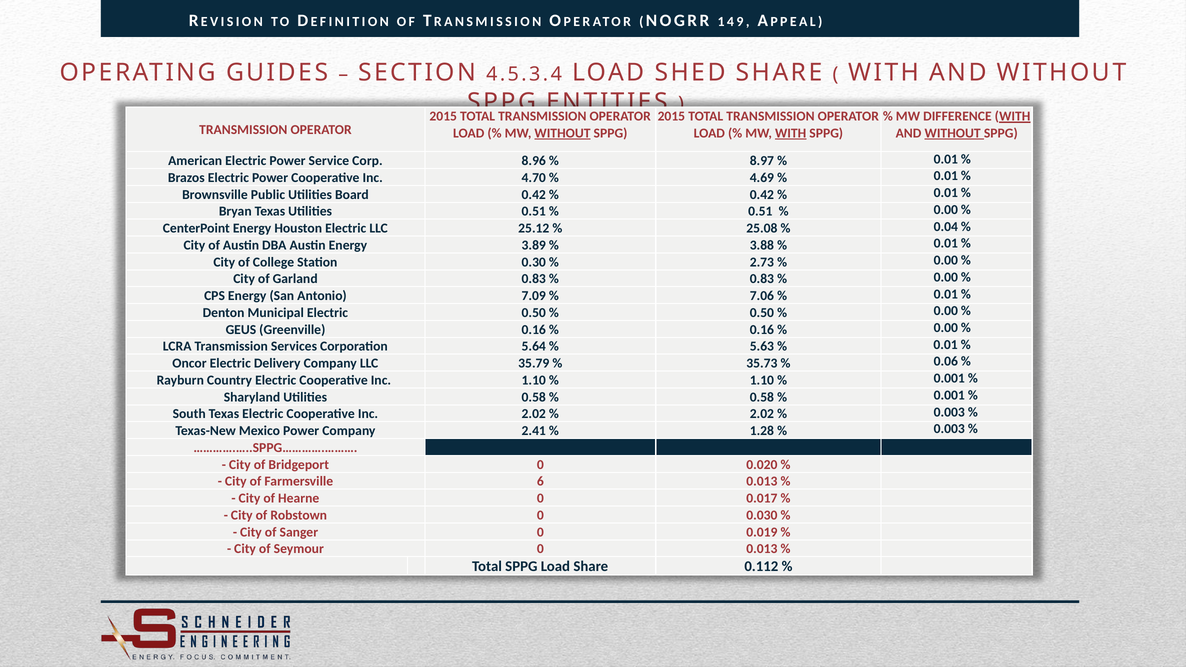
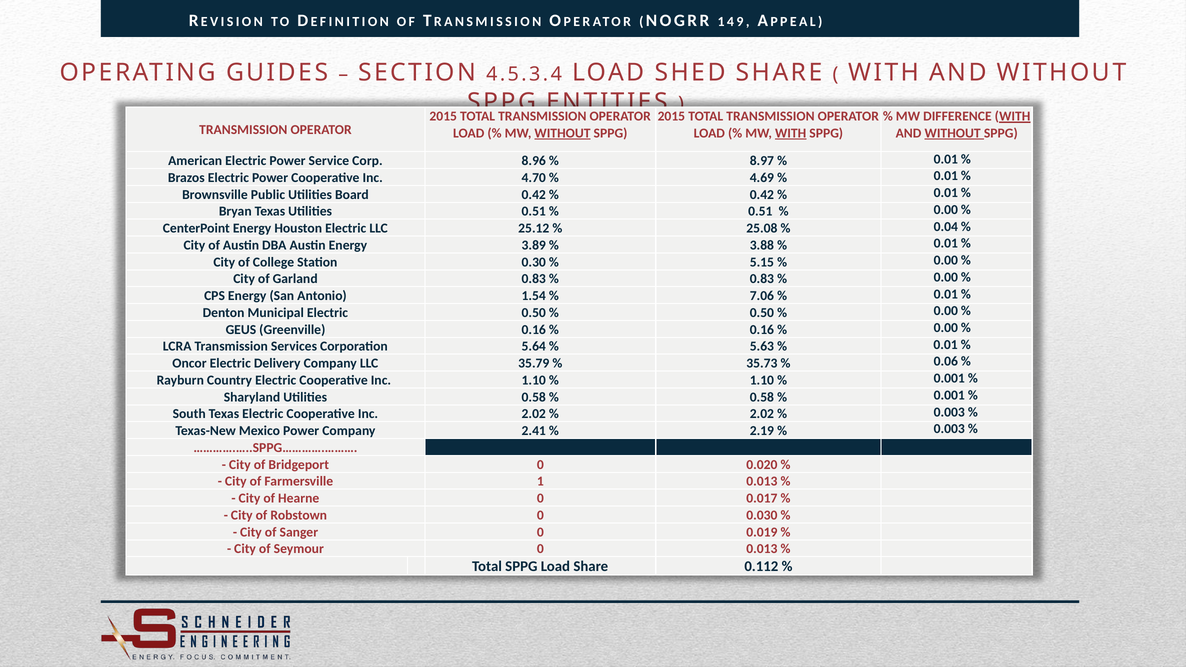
2.73: 2.73 -> 5.15
7.09: 7.09 -> 1.54
1.28: 1.28 -> 2.19
6: 6 -> 1
